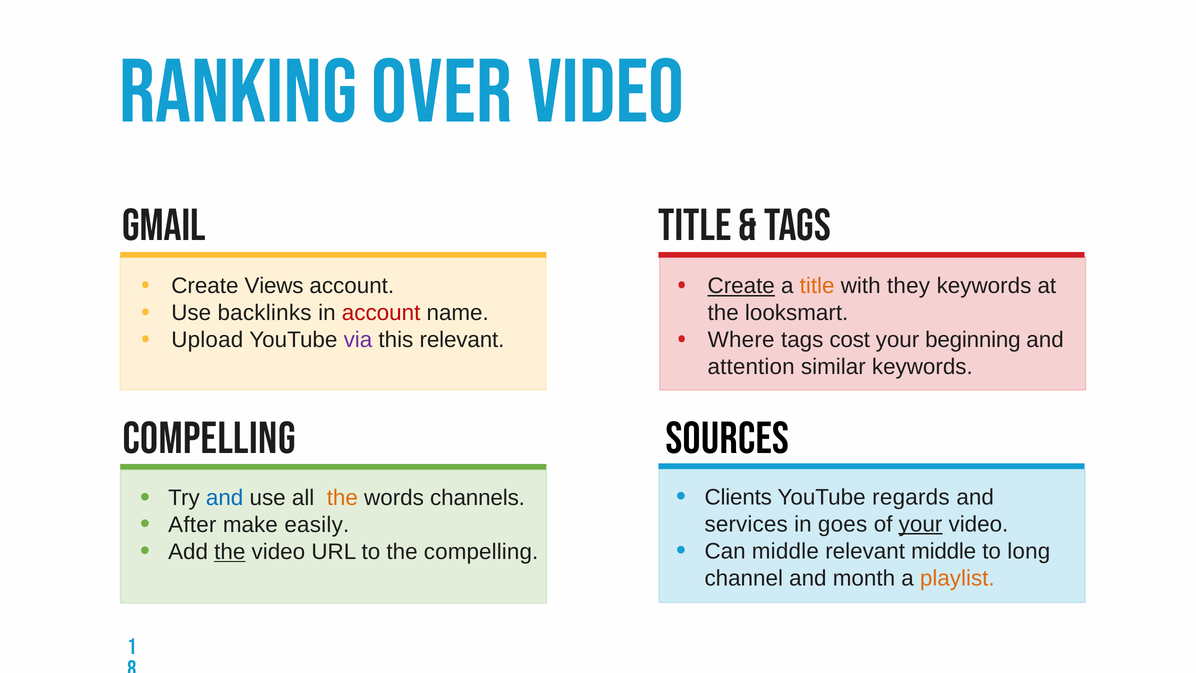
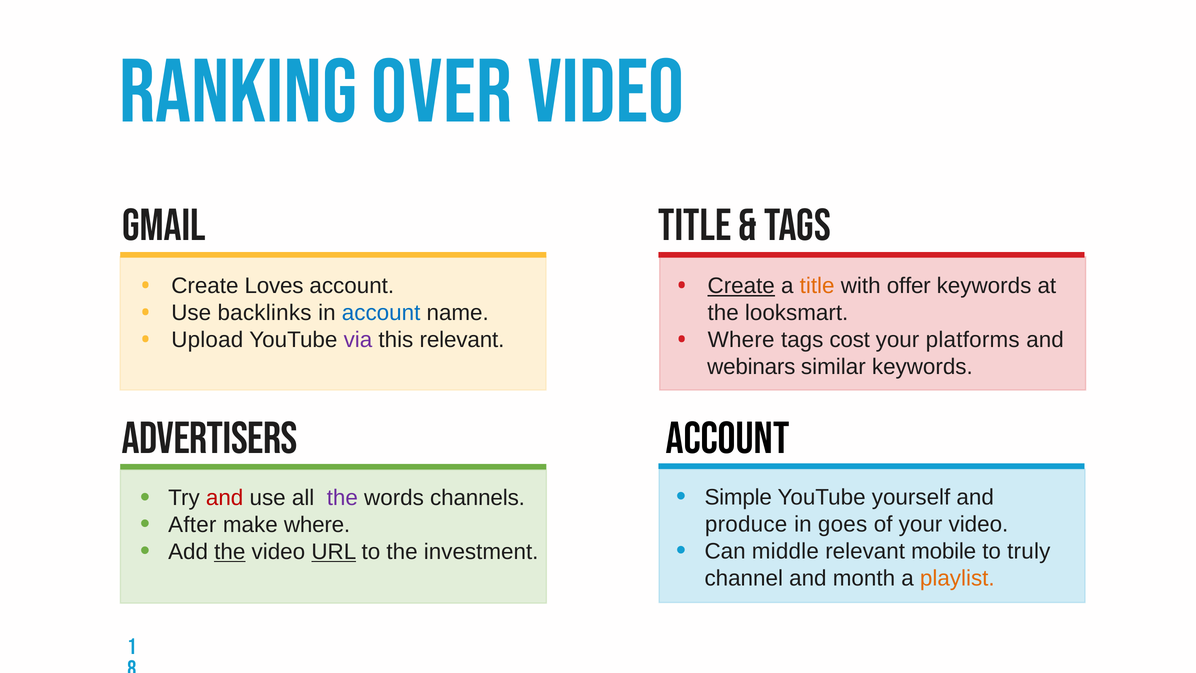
Views: Views -> Loves
they: they -> offer
account at (381, 313) colour: red -> blue
beginning: beginning -> platforms
attention: attention -> webinars
compelling at (209, 438): compelling -> advertisers
sources at (727, 438): sources -> account
Clients: Clients -> Simple
regards: regards -> yourself
and at (225, 498) colour: blue -> red
the at (342, 498) colour: orange -> purple
make easily: easily -> where
services: services -> produce
your at (921, 524) underline: present -> none
relevant middle: middle -> mobile
long: long -> truly
URL underline: none -> present
the compelling: compelling -> investment
